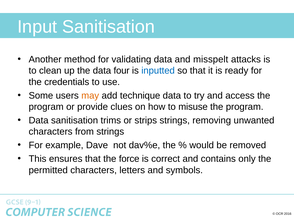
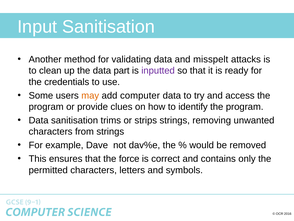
four: four -> part
inputted colour: blue -> purple
technique: technique -> computer
misuse: misuse -> identify
